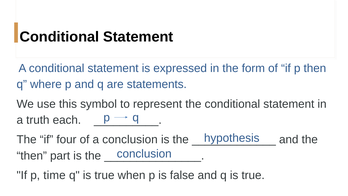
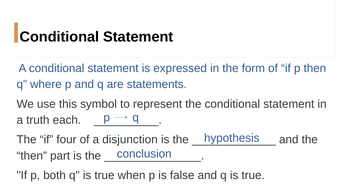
a conclusion: conclusion -> disjunction
time: time -> both
